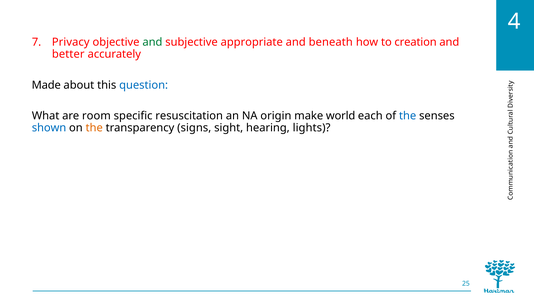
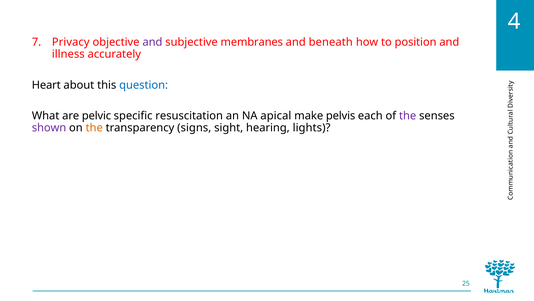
and at (152, 42) colour: green -> purple
appropriate: appropriate -> membranes
creation: creation -> position
better: better -> illness
Made: Made -> Heart
room: room -> pelvic
origin: origin -> apical
world: world -> pelvis
the at (408, 116) colour: blue -> purple
shown colour: blue -> purple
